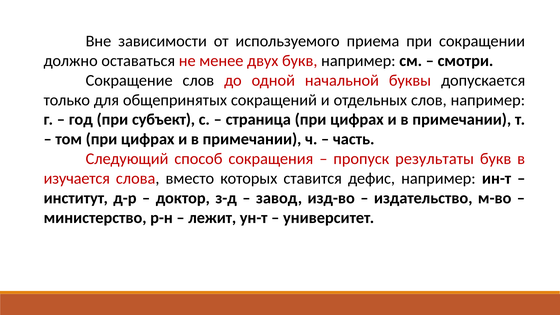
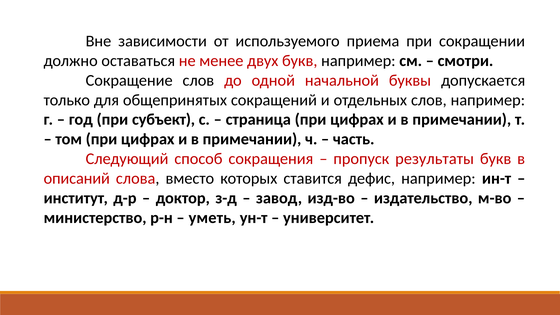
изучается: изучается -> описаний
лежит: лежит -> уметь
